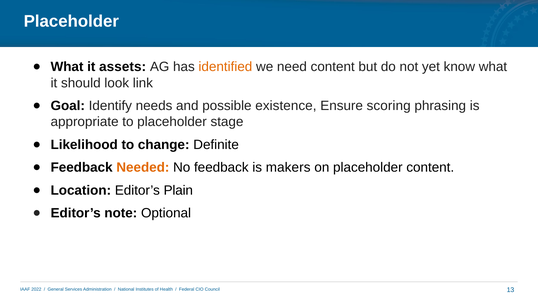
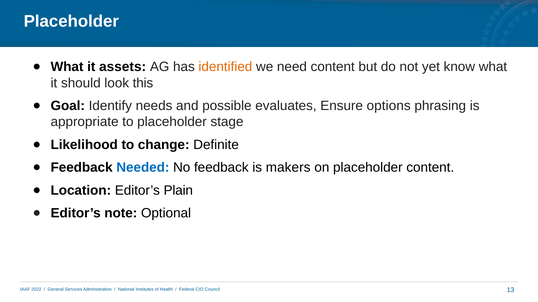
link: link -> this
existence: existence -> evaluates
scoring: scoring -> options
Needed colour: orange -> blue
